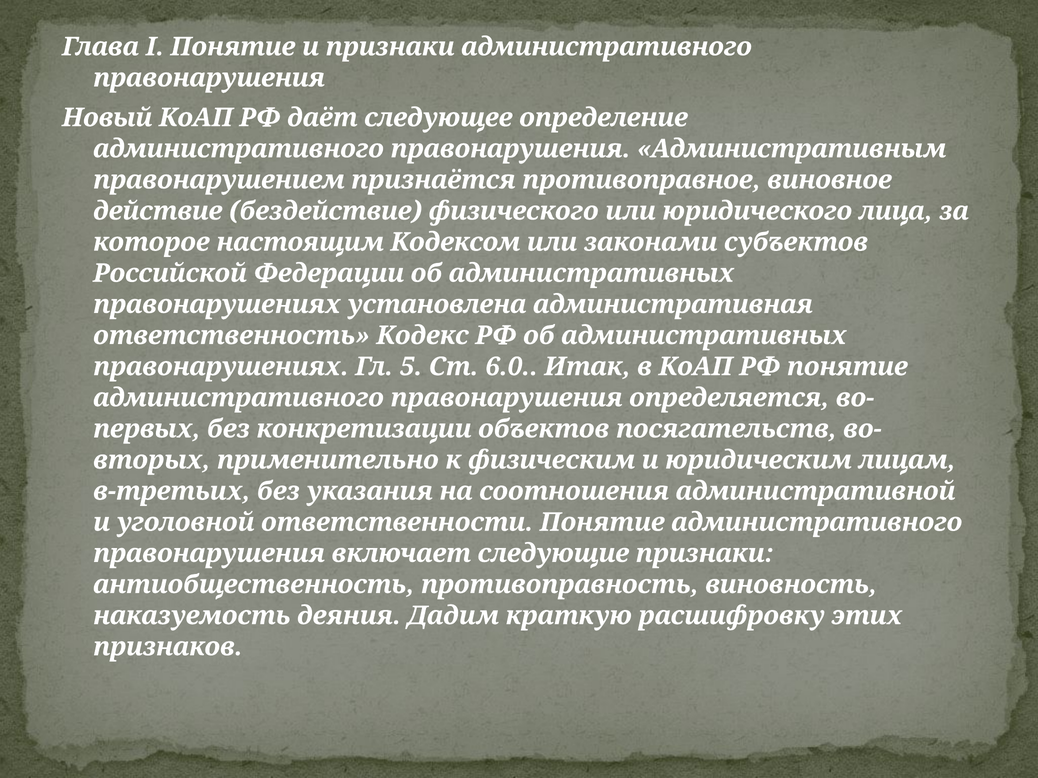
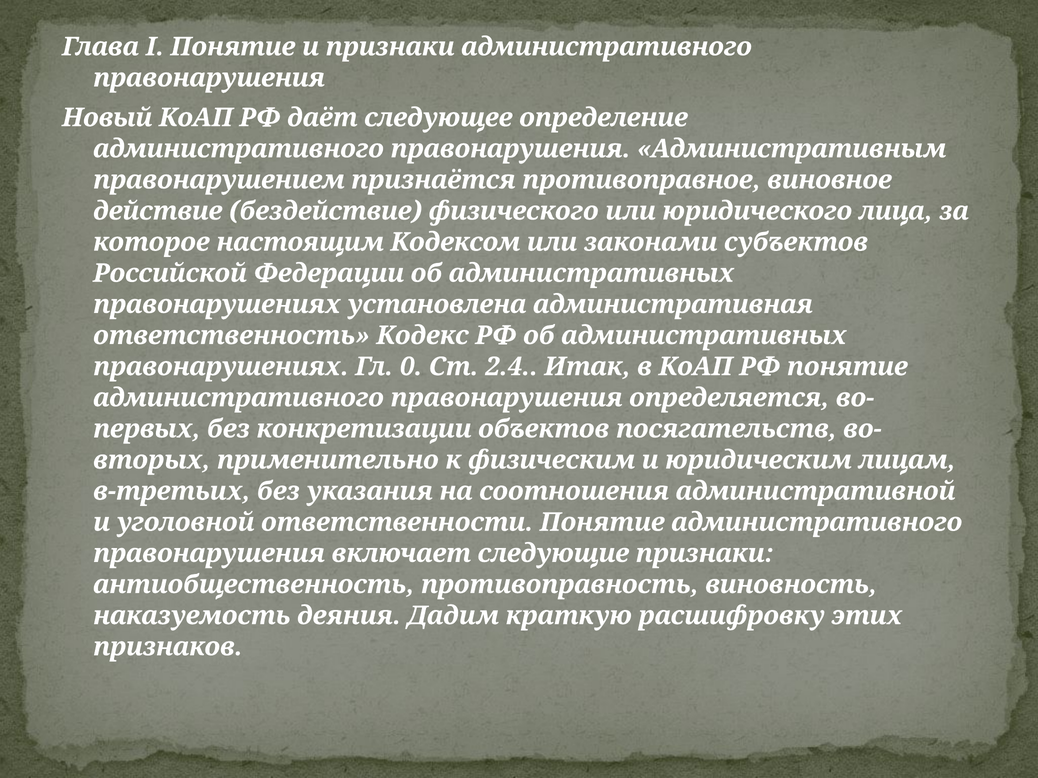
5: 5 -> 0
6.0: 6.0 -> 2.4
